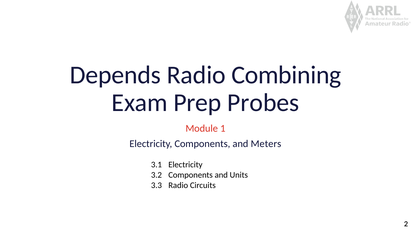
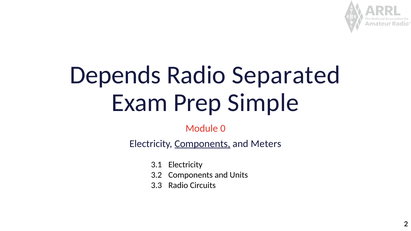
Combining: Combining -> Separated
Probes: Probes -> Simple
1: 1 -> 0
Components at (202, 144) underline: none -> present
